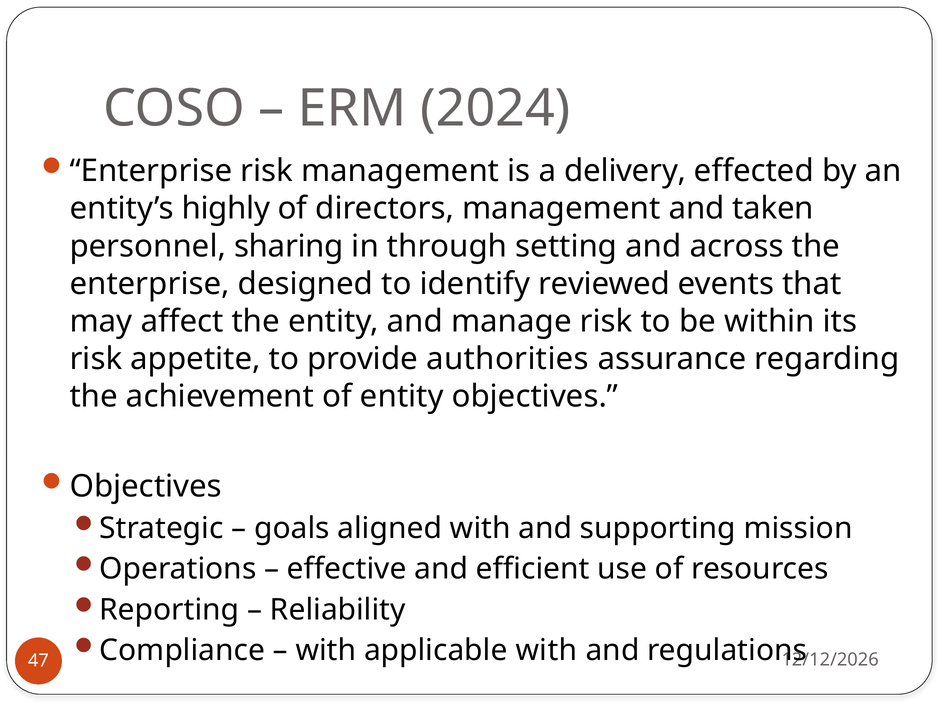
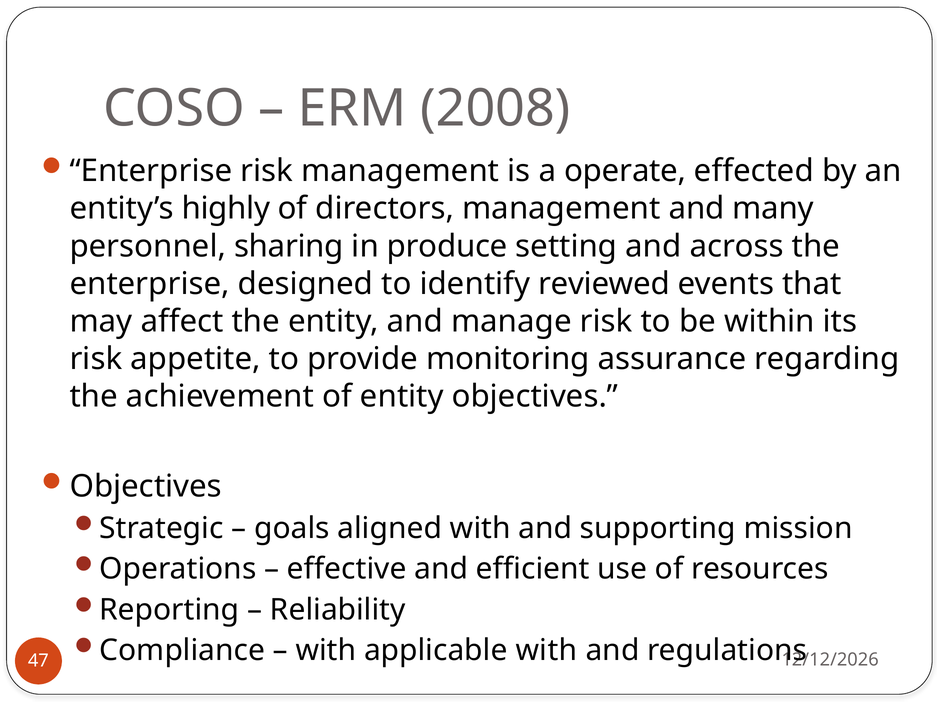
2024: 2024 -> 2008
delivery: delivery -> operate
taken: taken -> many
through: through -> produce
authorities: authorities -> monitoring
